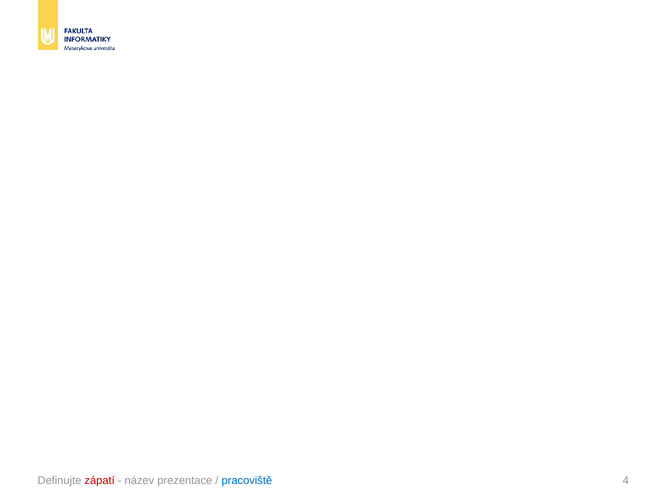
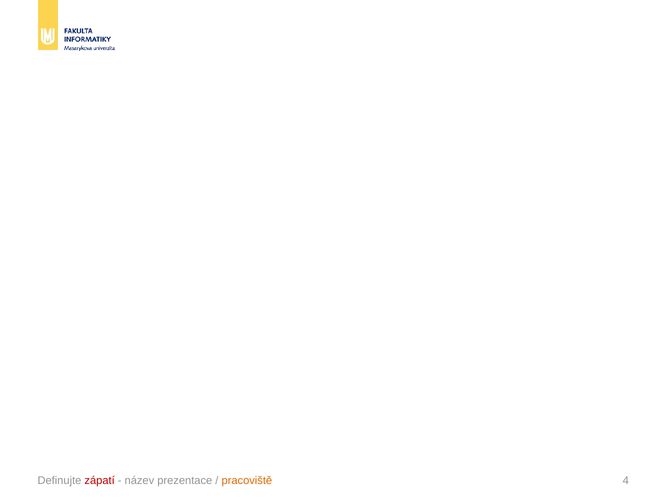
pracoviště colour: blue -> orange
